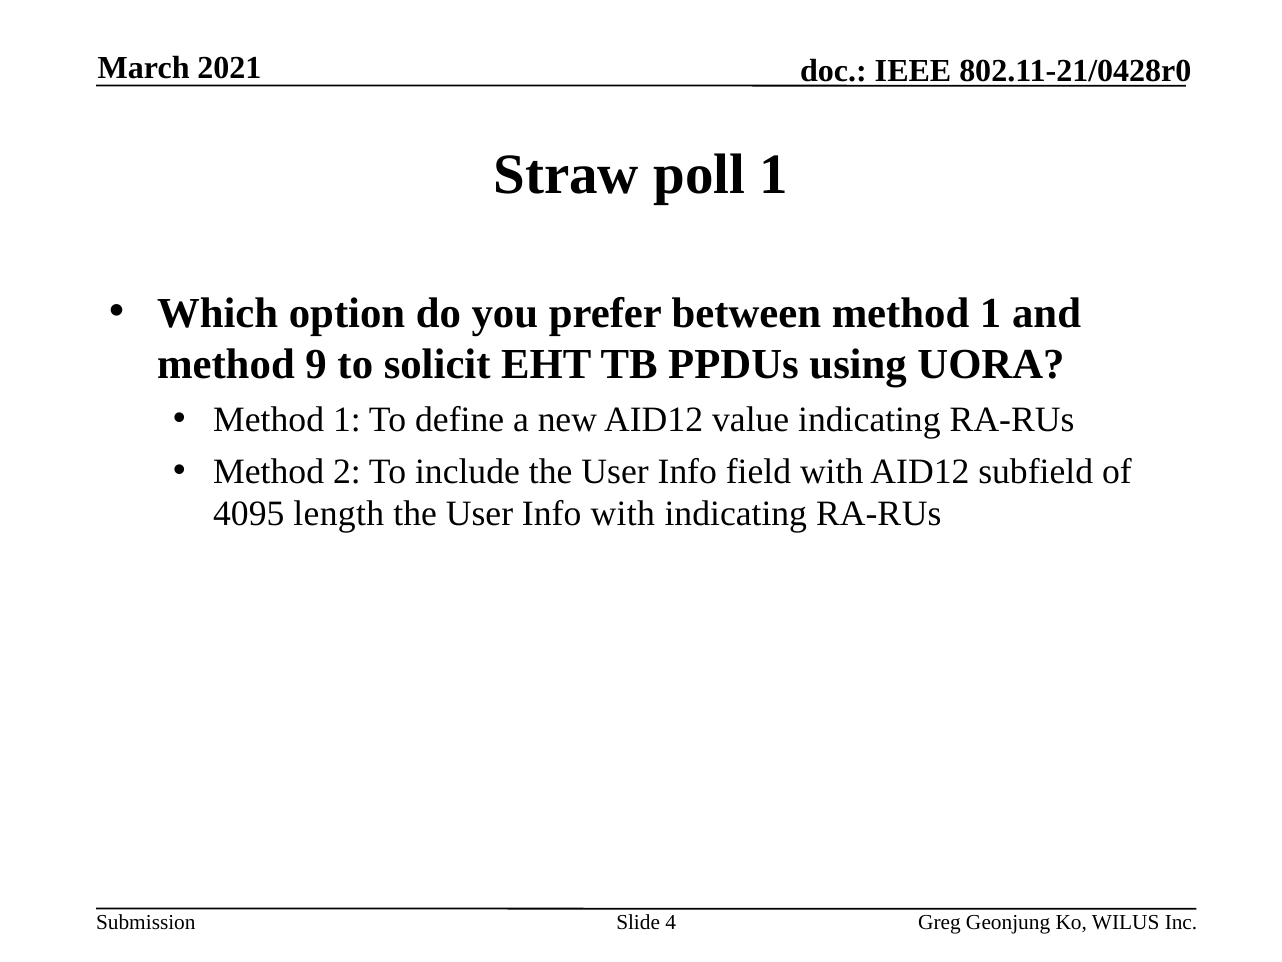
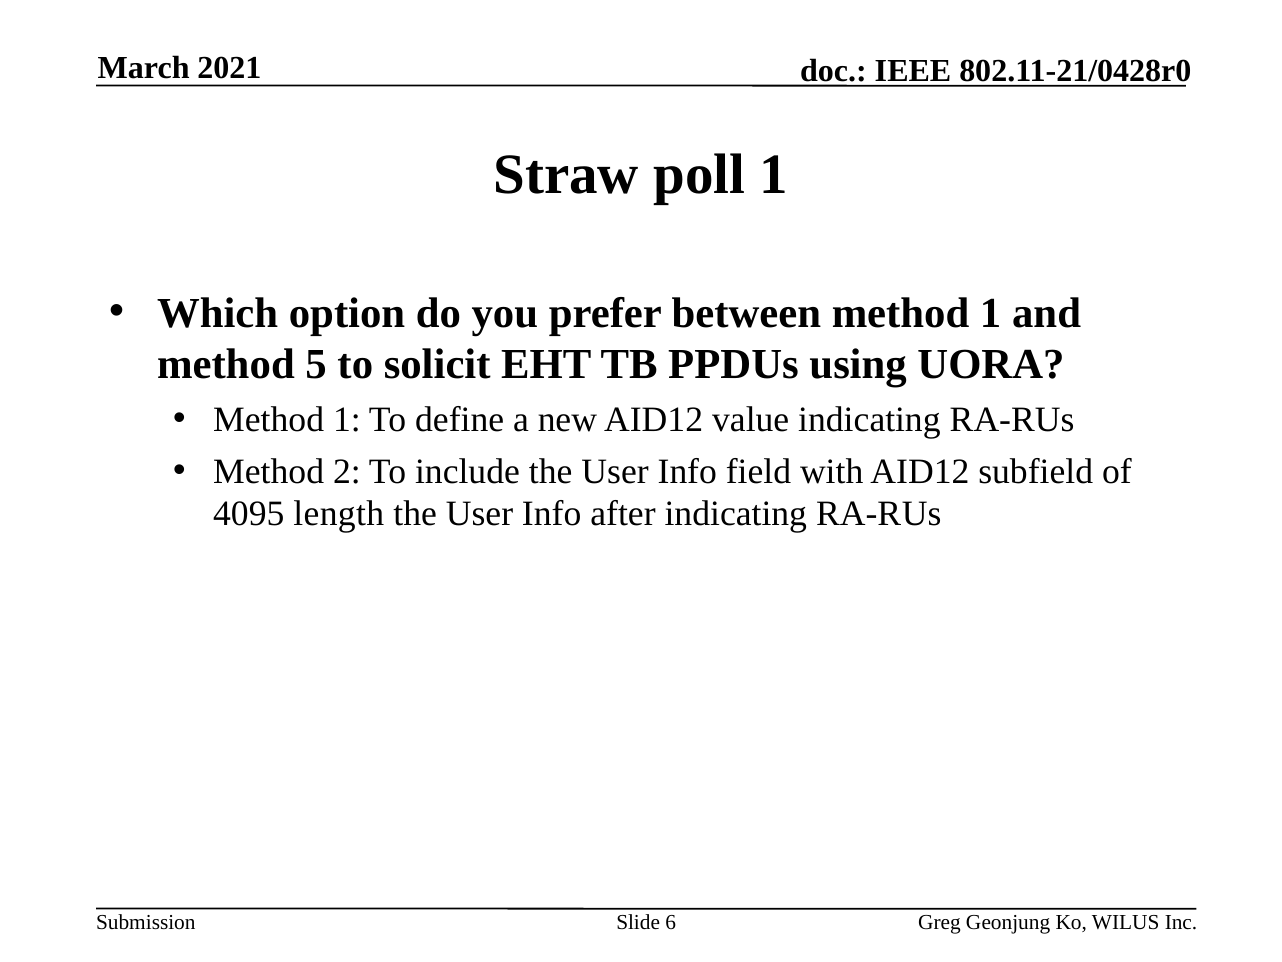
9: 9 -> 5
Info with: with -> after
4: 4 -> 6
